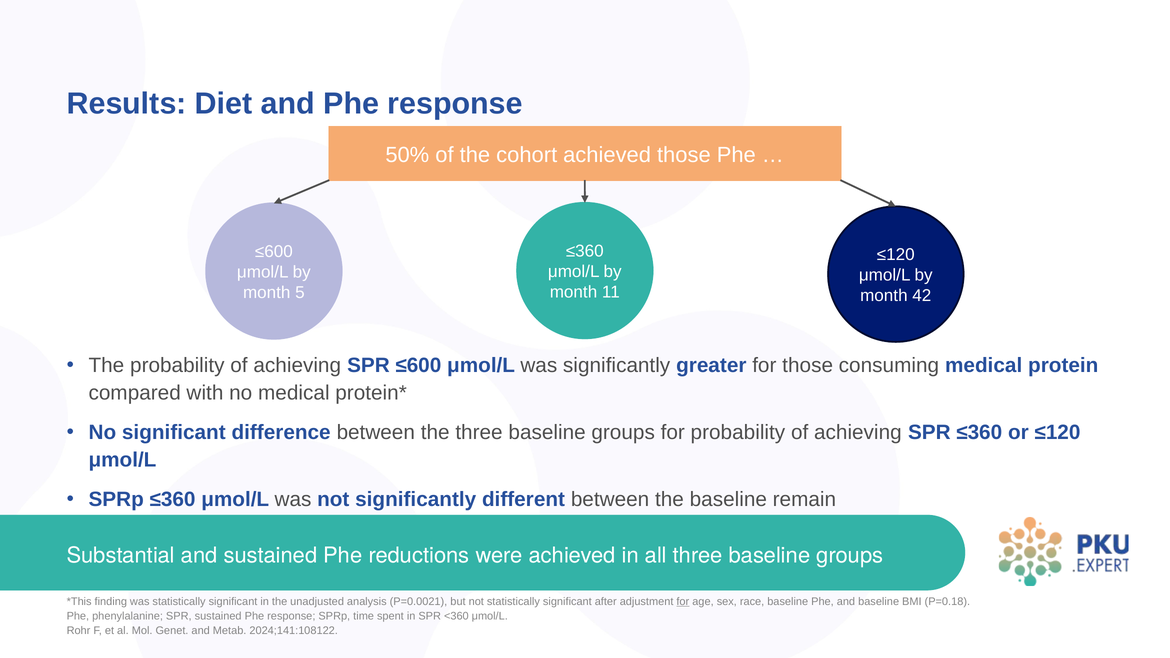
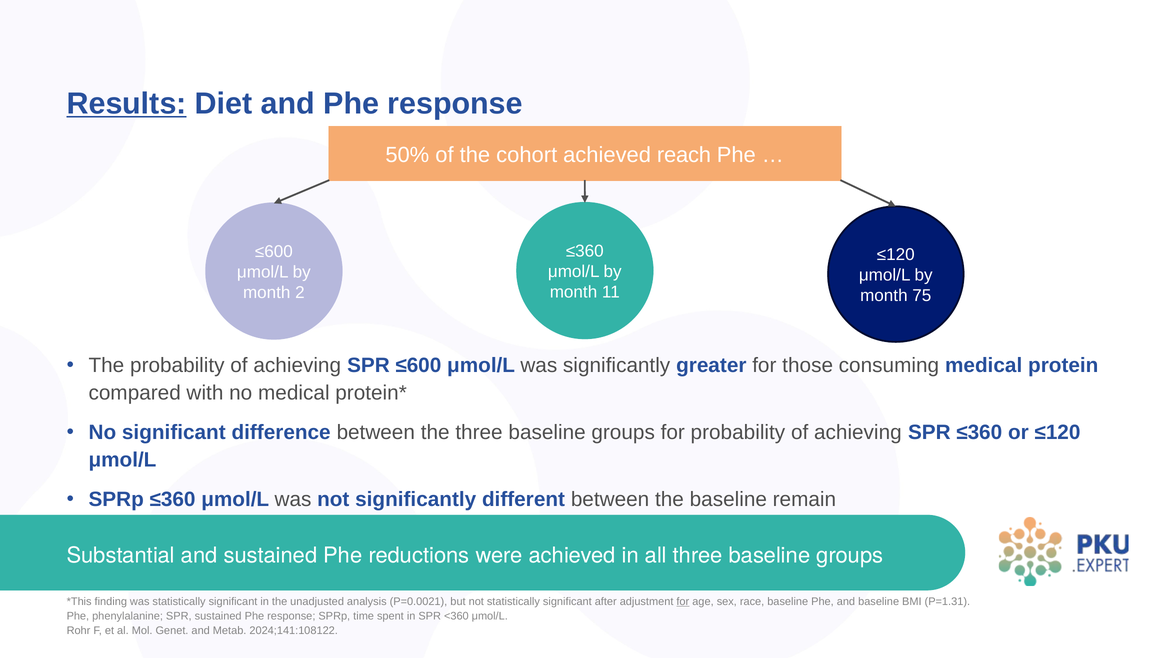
Results underline: none -> present
achieved those: those -> reach
5: 5 -> 2
42: 42 -> 75
P=0.18: P=0.18 -> P=1.31
